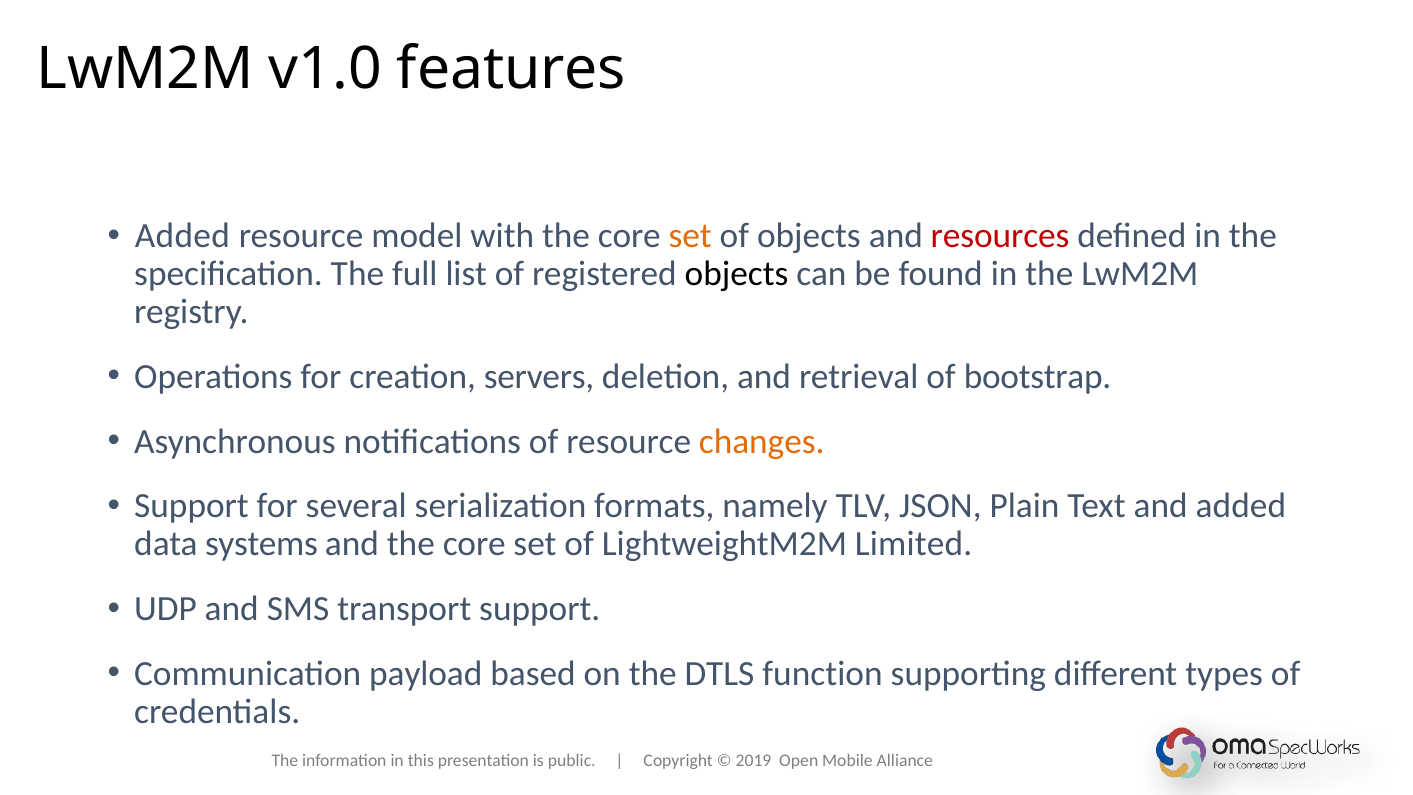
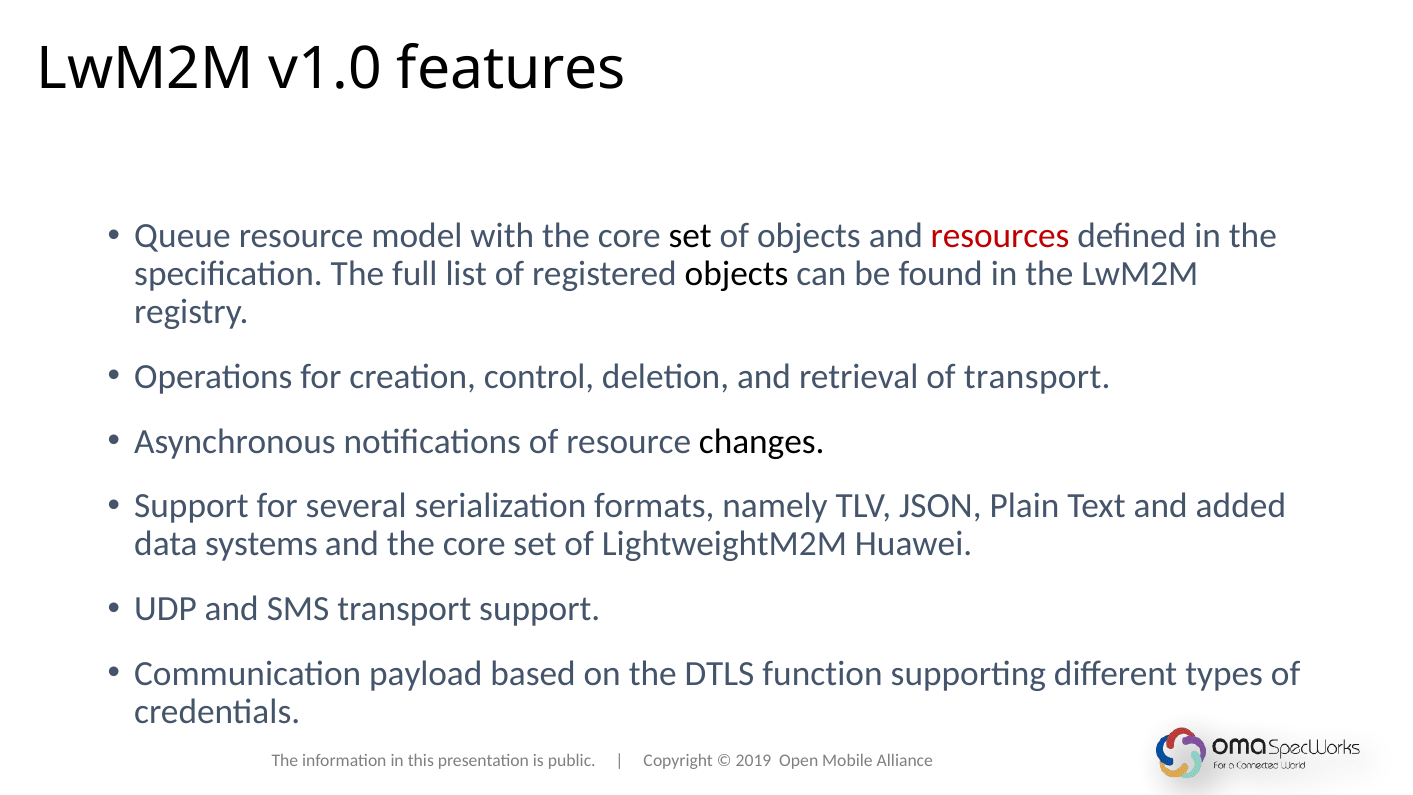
Added at (182, 236): Added -> Queue
set at (690, 236) colour: orange -> black
servers: servers -> control
of bootstrap: bootstrap -> transport
changes colour: orange -> black
Limited: Limited -> Huawei
